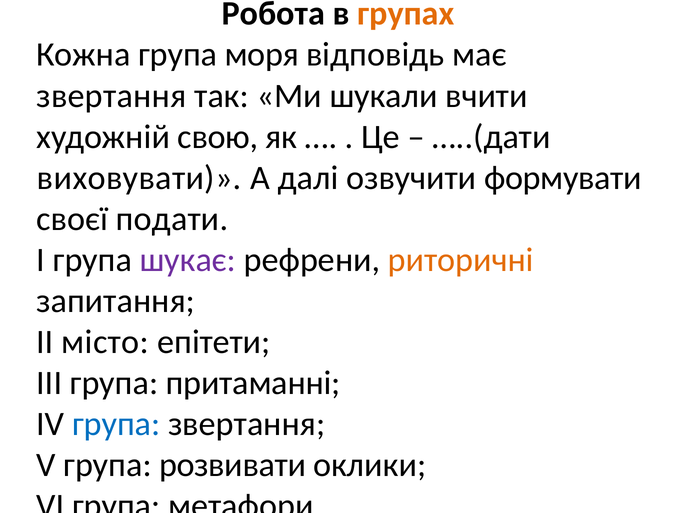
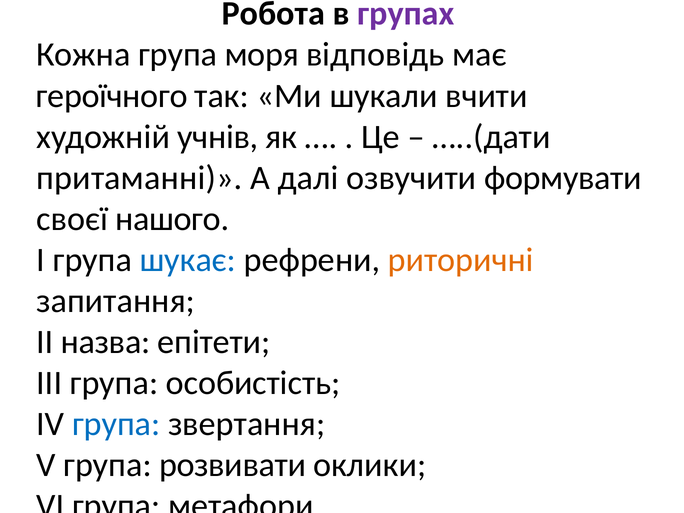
групах colour: orange -> purple
звертання at (111, 96): звертання -> героїчного
свою: свою -> учнів
виховувати: виховувати -> притаманні
подати: подати -> нашого
шукає colour: purple -> blue
місто: місто -> назва
притаманні: притаманні -> особистість
